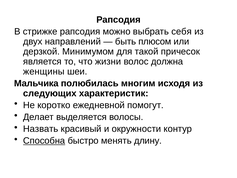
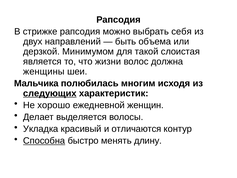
плюсом: плюсом -> объема
причесок: причесок -> слоистая
следующих underline: none -> present
коротко: коротко -> хорошо
помогут: помогут -> женщин
Назвать: Назвать -> Укладка
окружности: окружности -> отличаются
